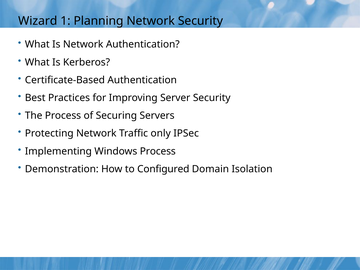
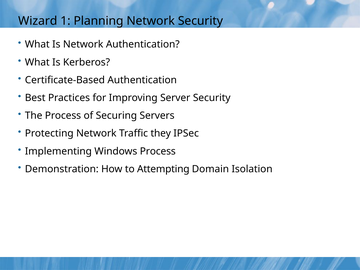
only: only -> they
Configured: Configured -> Attempting
